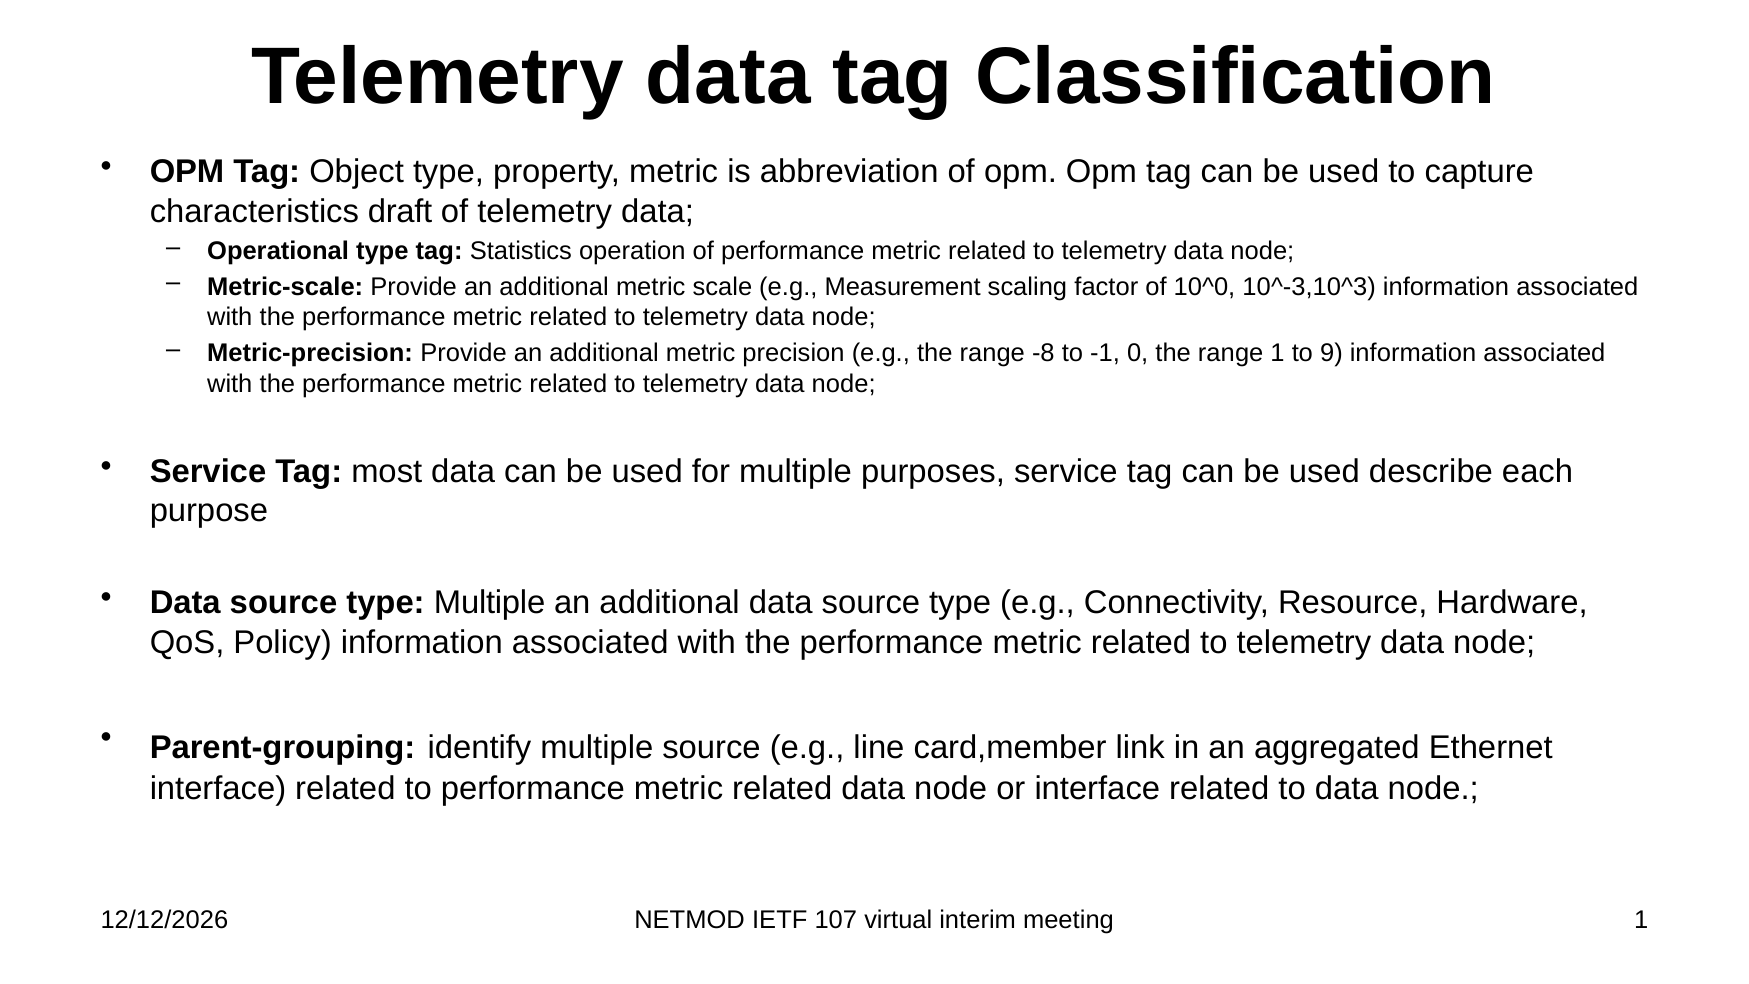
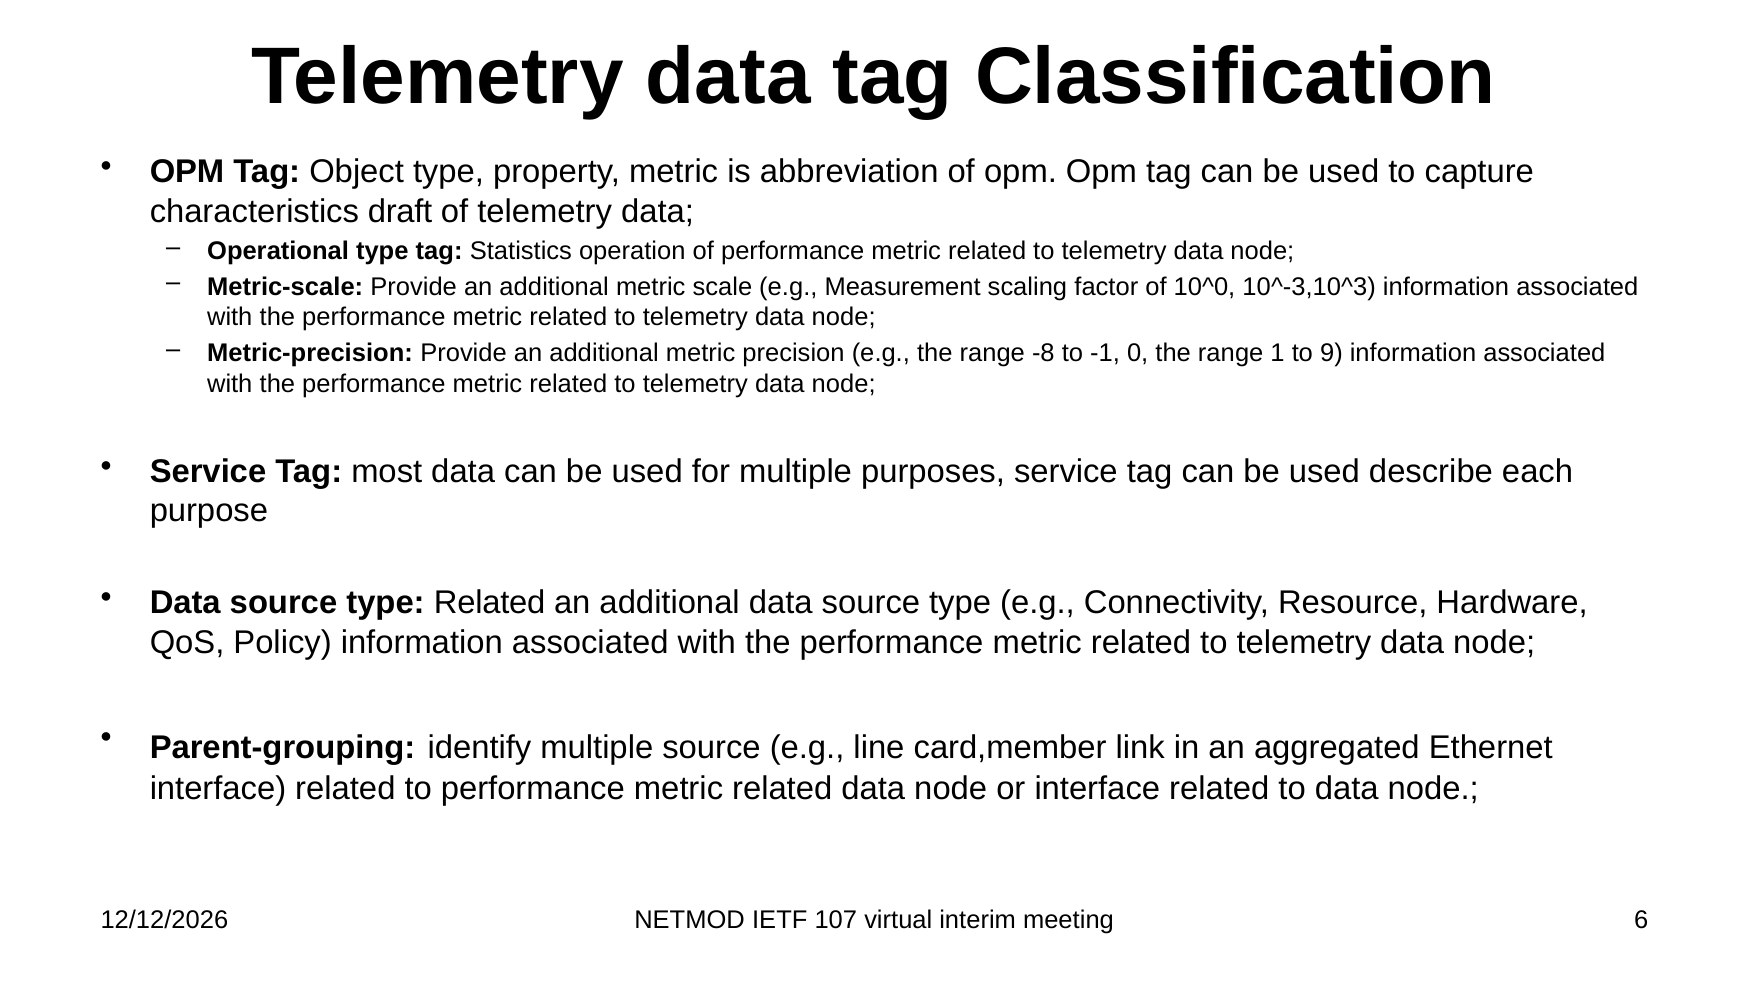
type Multiple: Multiple -> Related
meeting 1: 1 -> 6
